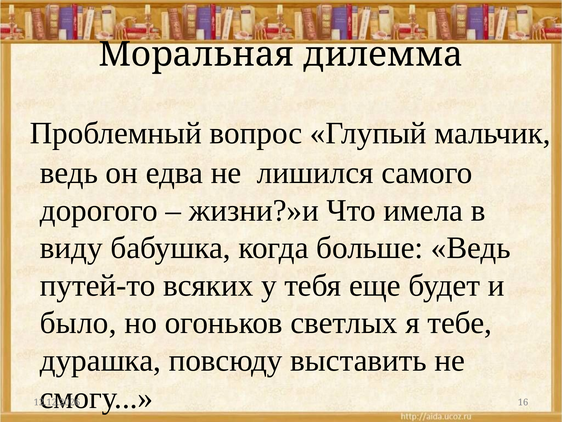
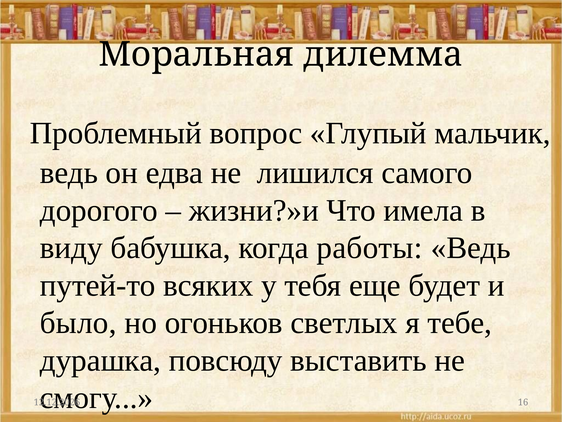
больше: больше -> работы
